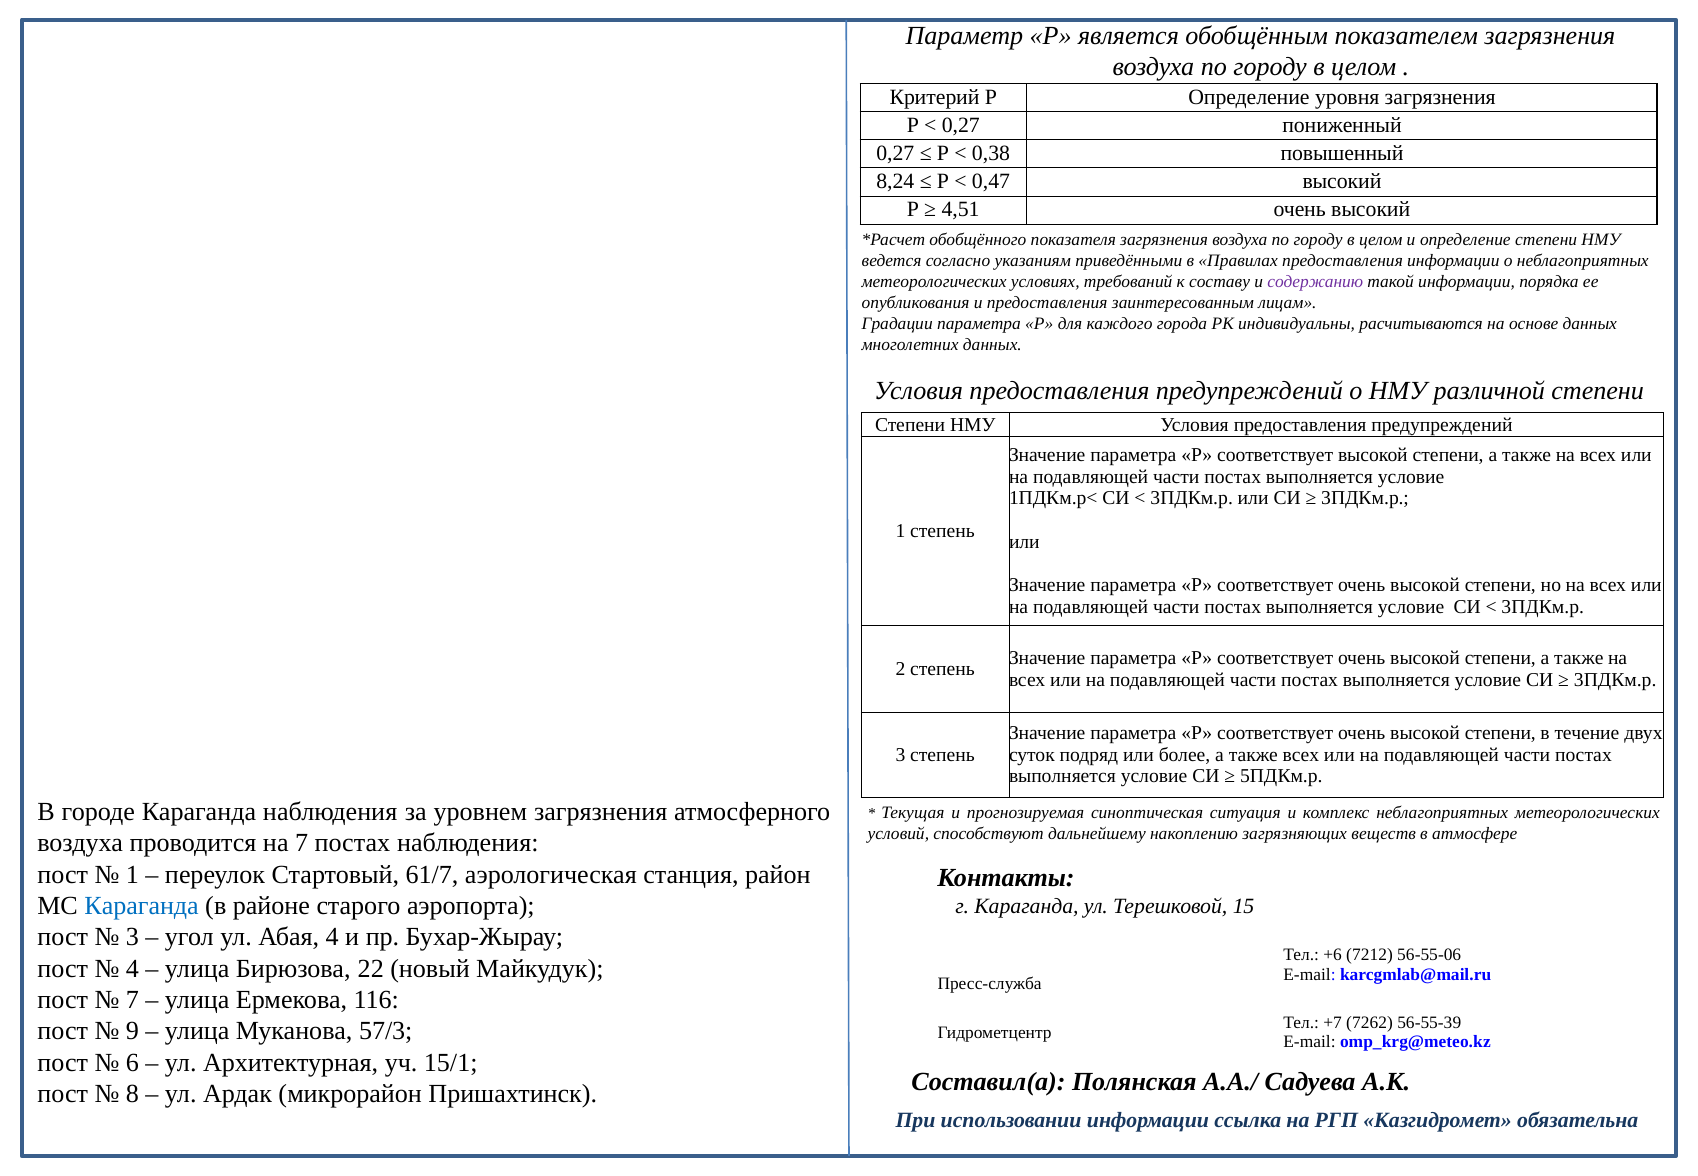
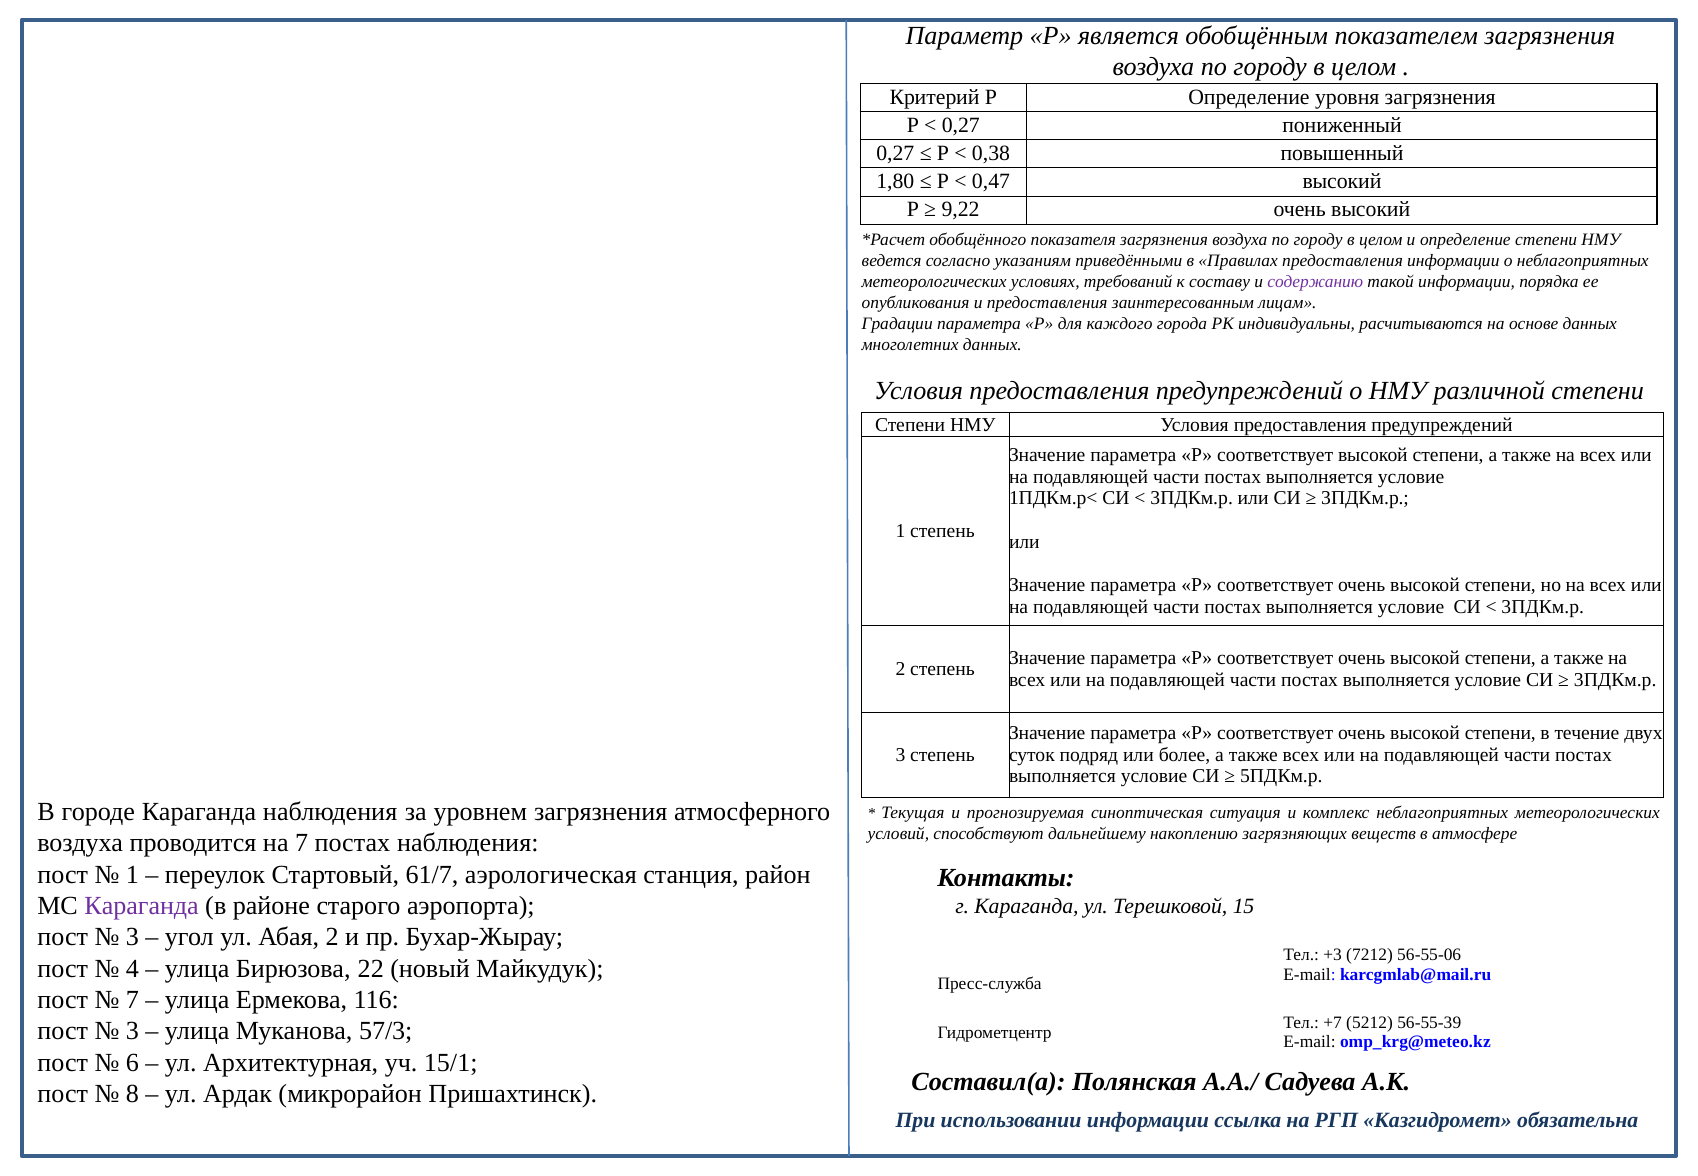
8,24: 8,24 -> 1,80
4,51: 4,51 -> 9,22
Караганда at (142, 906) colour: blue -> purple
Абая 4: 4 -> 2
+6: +6 -> +3
7262: 7262 -> 5212
9 at (132, 1031): 9 -> 3
